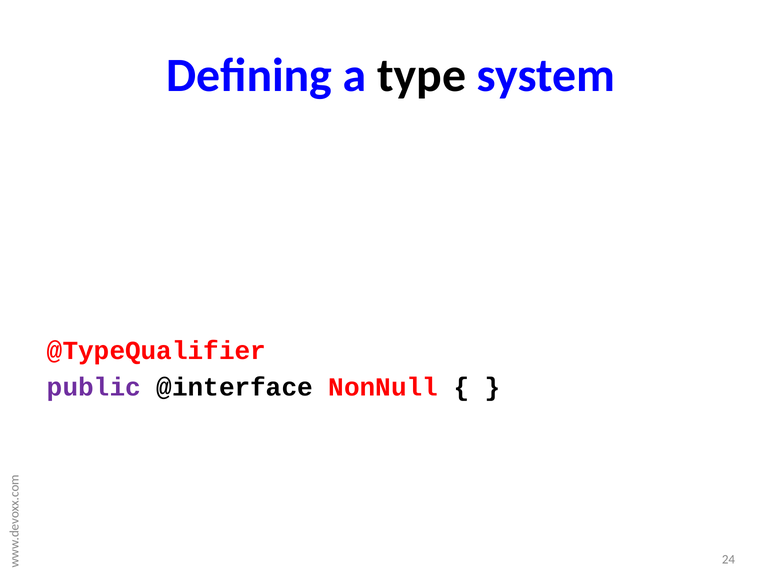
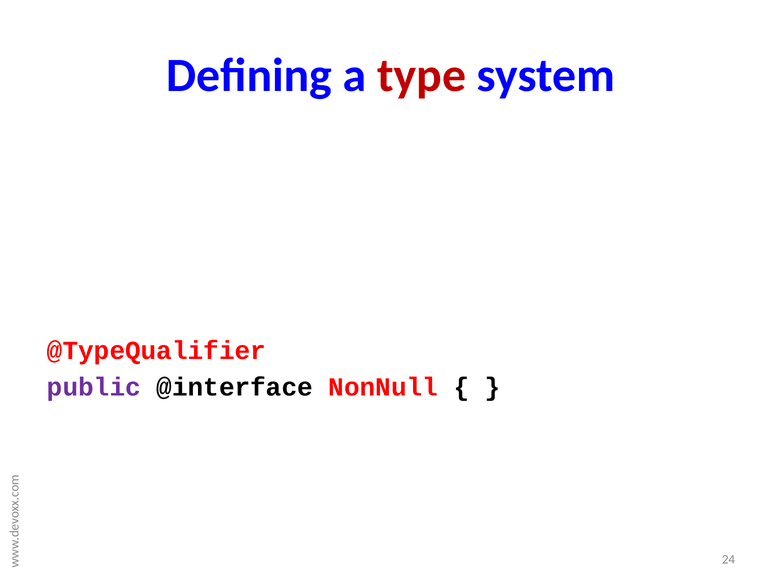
type colour: black -> red
